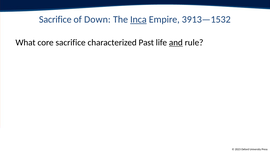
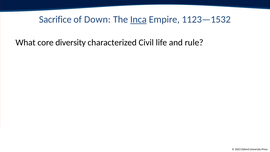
3913—1532: 3913—1532 -> 1123—1532
core sacrifice: sacrifice -> diversity
Past: Past -> Civil
and underline: present -> none
